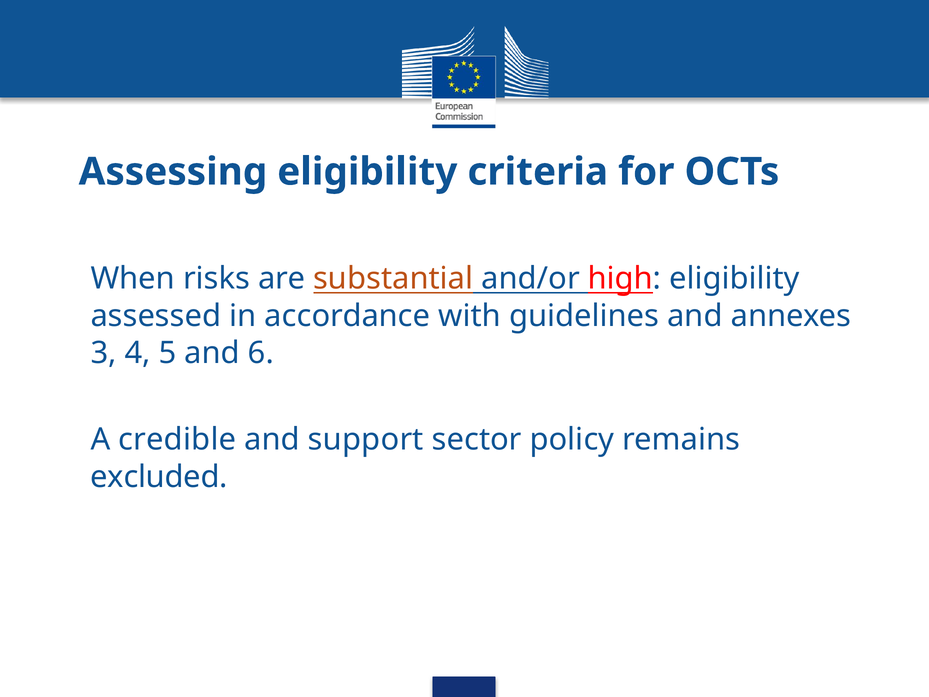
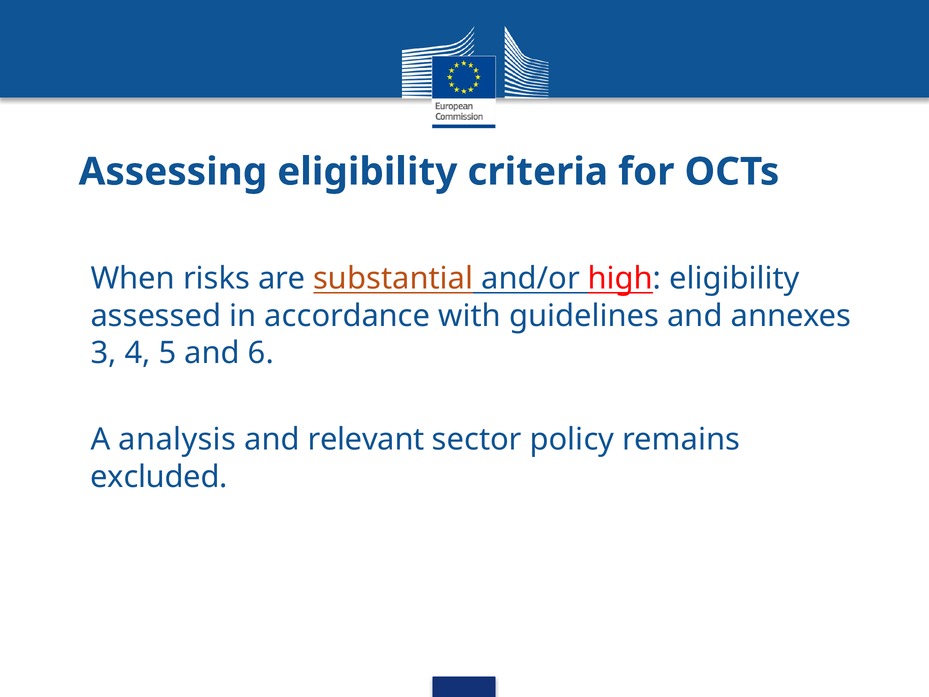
credible: credible -> analysis
support: support -> relevant
